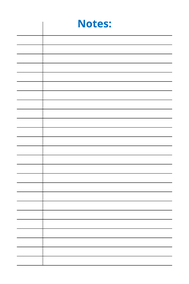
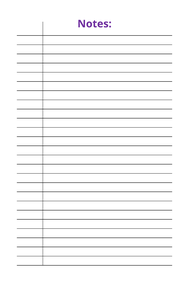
Notes colour: blue -> purple
